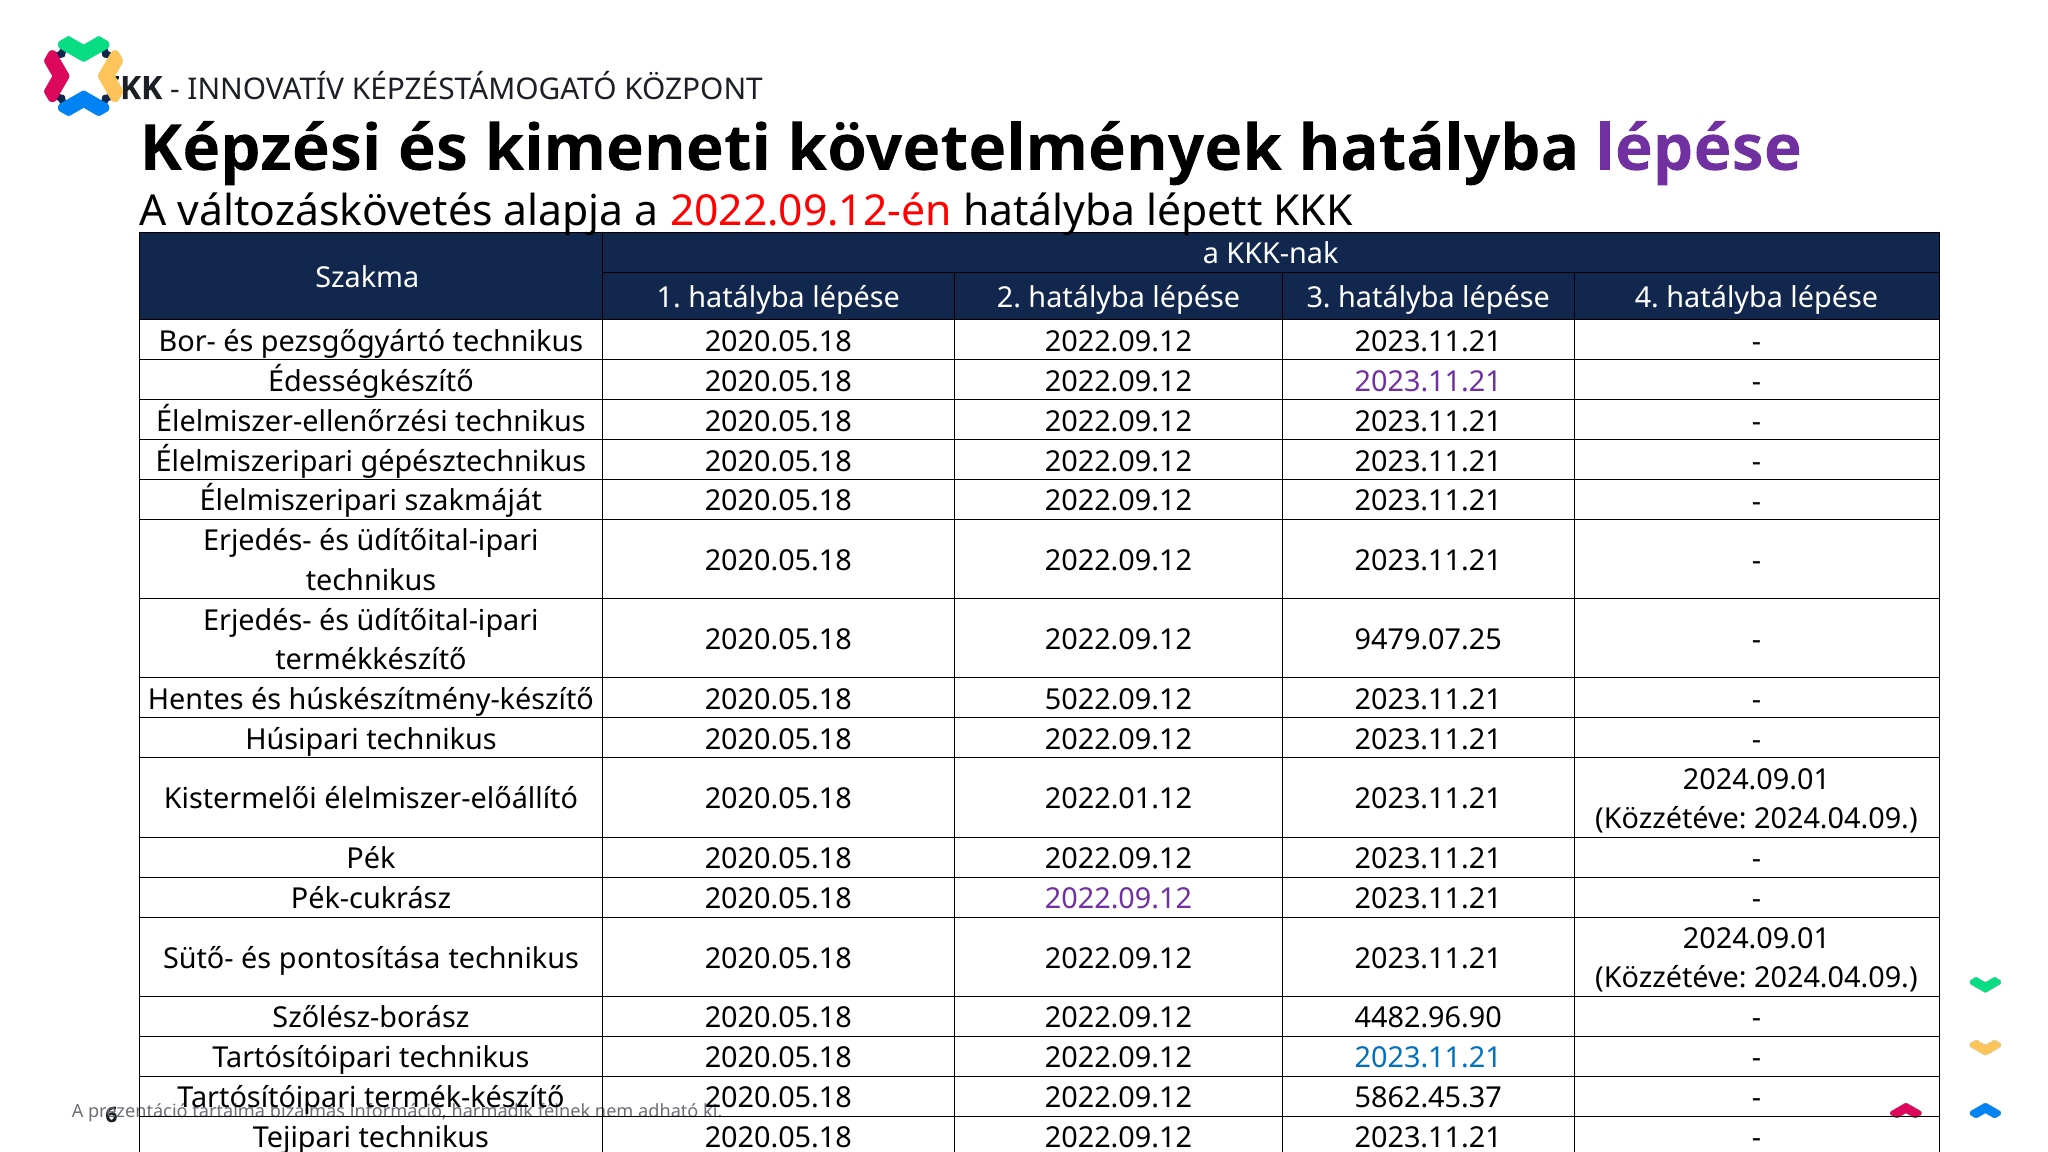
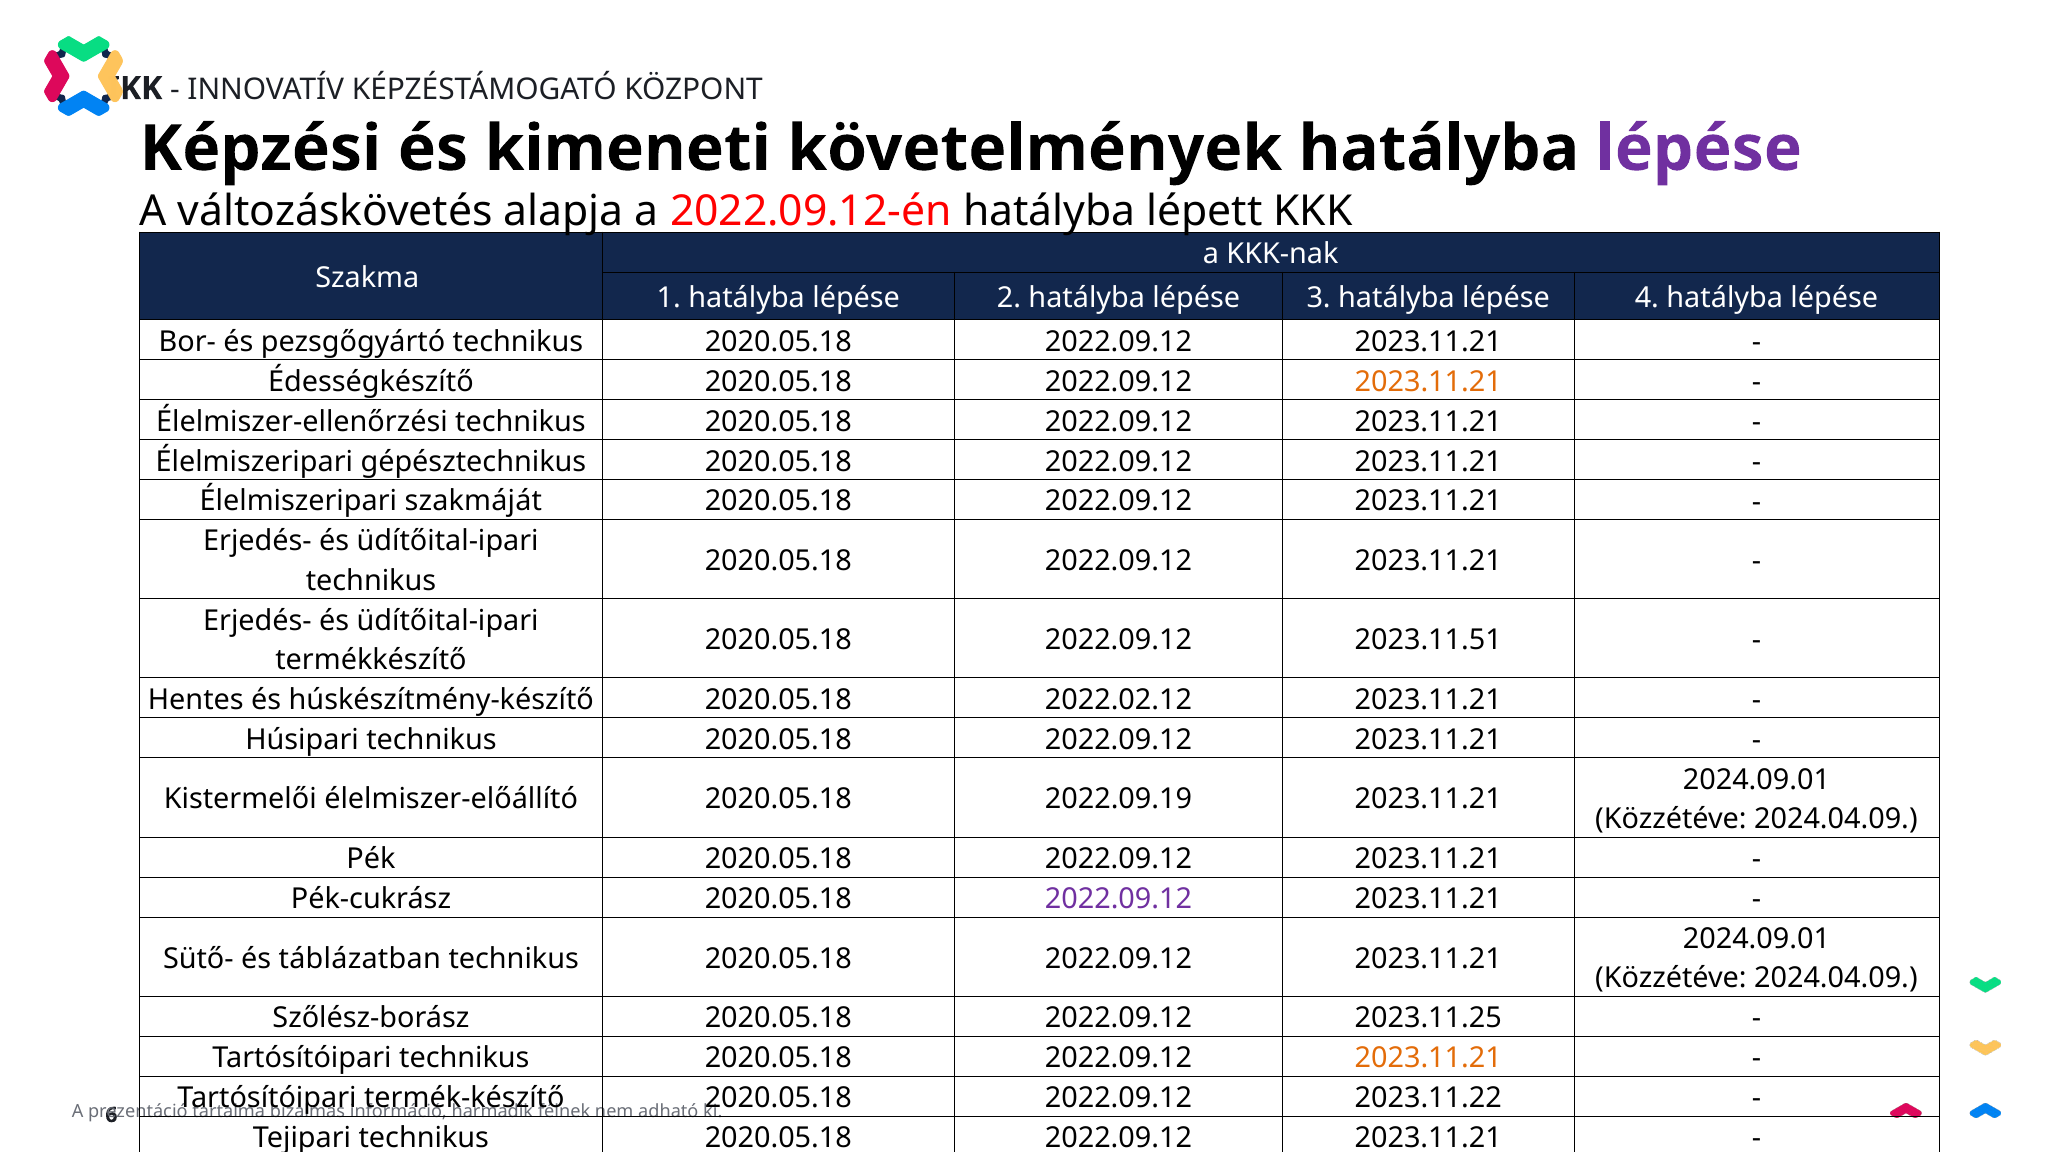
2023.11.21 at (1428, 382) colour: purple -> orange
9479.07.25: 9479.07.25 -> 2023.11.51
5022.09.12: 5022.09.12 -> 2022.02.12
2022.01.12: 2022.01.12 -> 2022.09.19
pontosítása: pontosítása -> táblázatban
4482.96.90: 4482.96.90 -> 2023.11.25
2023.11.21 at (1428, 1058) colour: blue -> orange
5862.45.37: 5862.45.37 -> 2023.11.22
